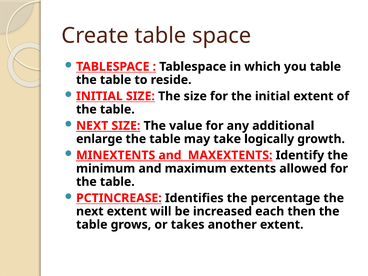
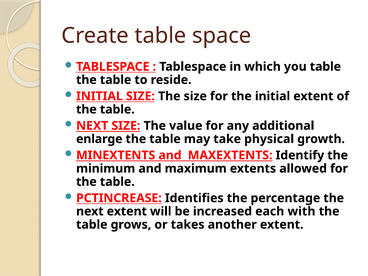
logically: logically -> physical
then: then -> with
